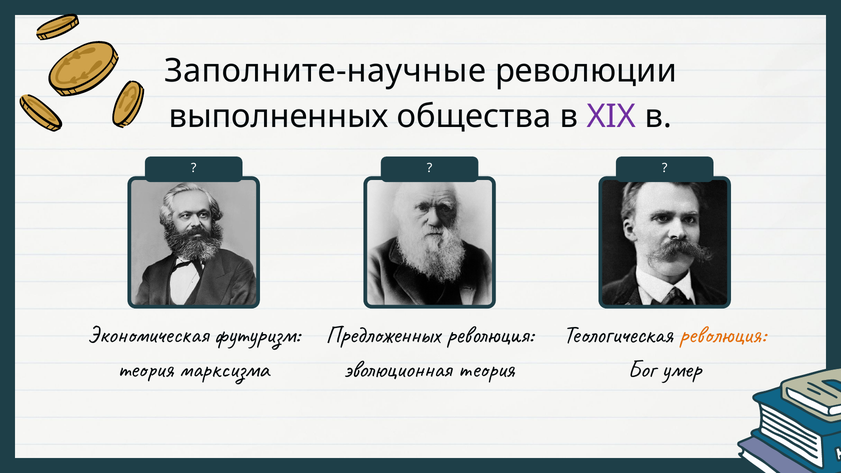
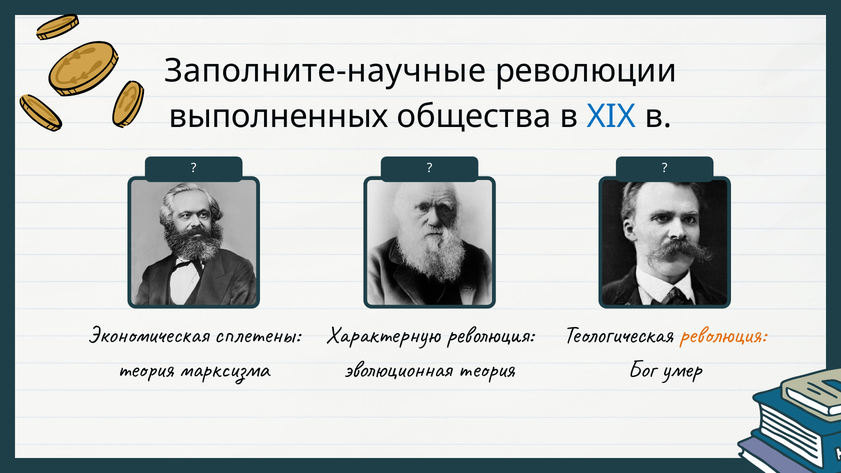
XIX colour: purple -> blue
футуризм: футуризм -> сплетены
Предложенных: Предложенных -> Характерную
